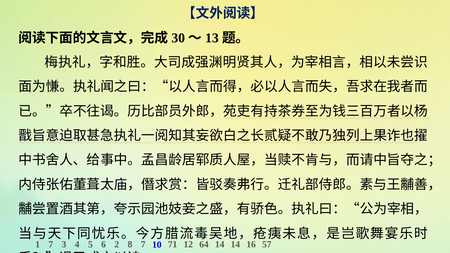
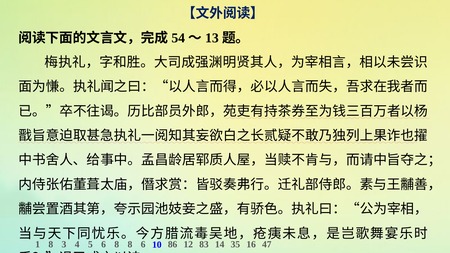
30: 30 -> 54
1 7: 7 -> 8
6 2: 2 -> 8
8 7: 7 -> 6
71: 71 -> 86
64: 64 -> 83
14 14: 14 -> 35
57: 57 -> 47
